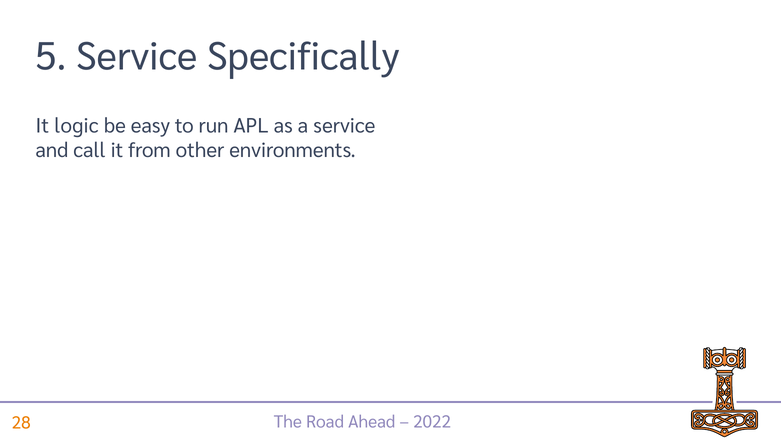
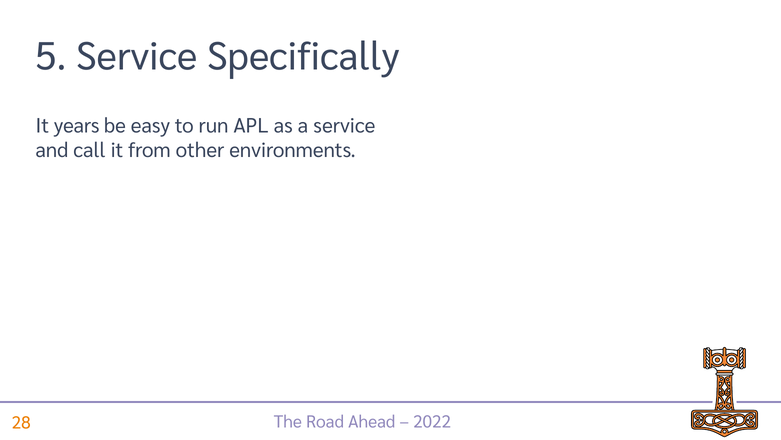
logic: logic -> years
